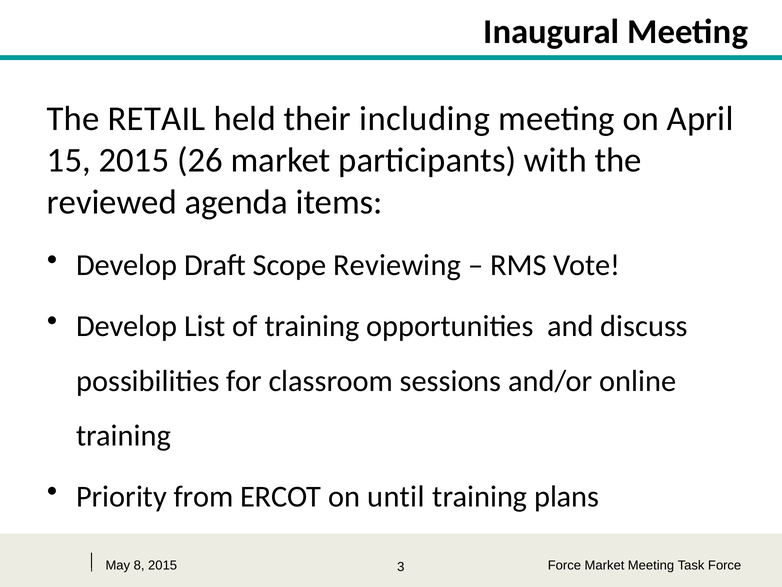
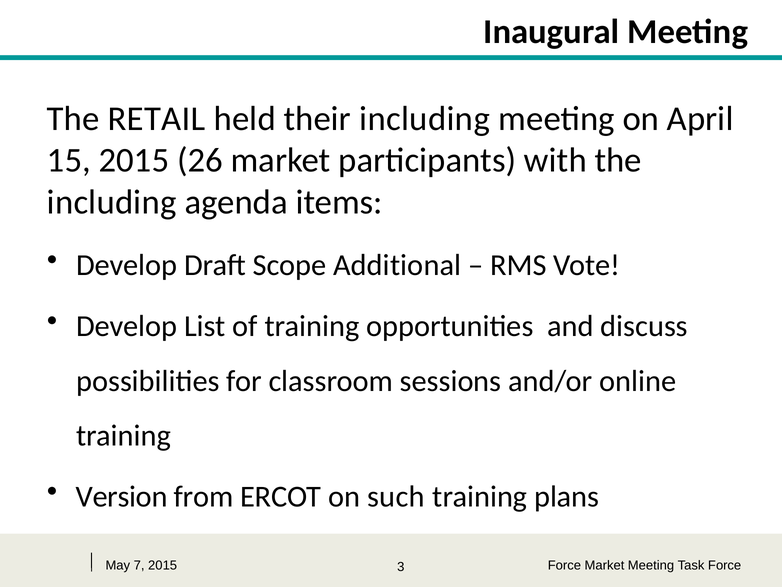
reviewed at (112, 202): reviewed -> including
Reviewing: Reviewing -> Additional
Priority: Priority -> Version
until: until -> such
8: 8 -> 7
